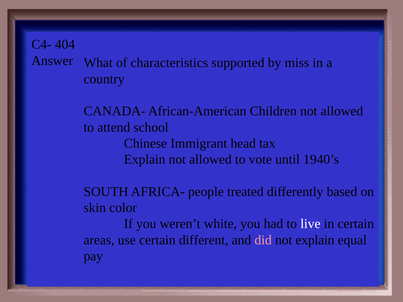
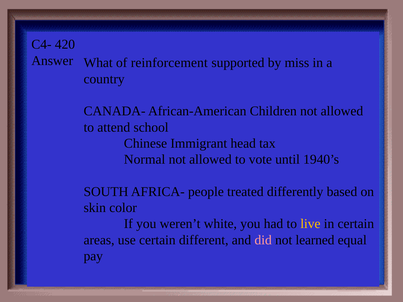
404: 404 -> 420
characteristics: characteristics -> reinforcement
Explain at (145, 160): Explain -> Normal
live colour: white -> yellow
not explain: explain -> learned
